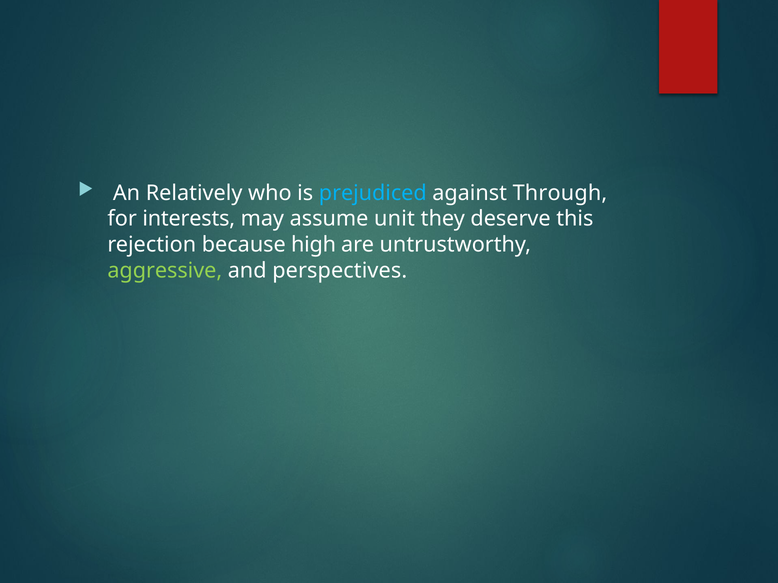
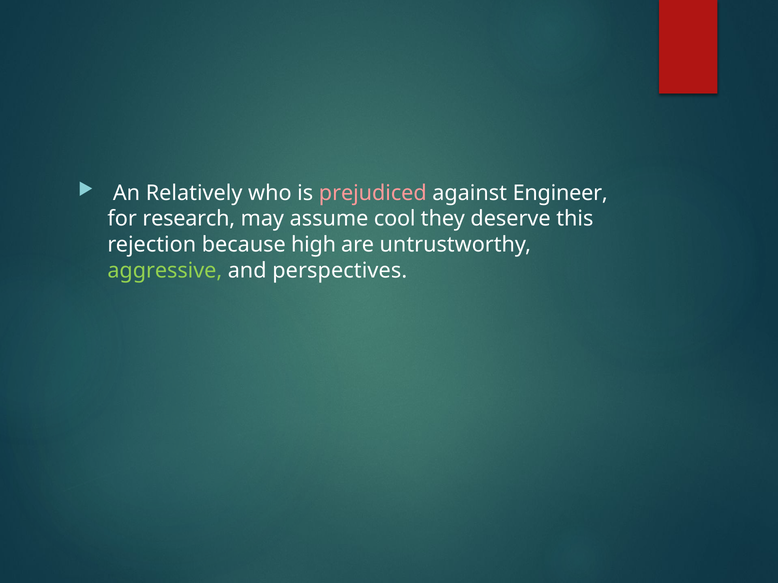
prejudiced colour: light blue -> pink
Through: Through -> Engineer
interests: interests -> research
unit: unit -> cool
